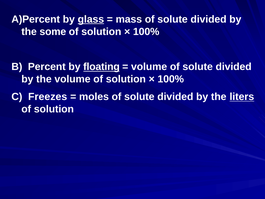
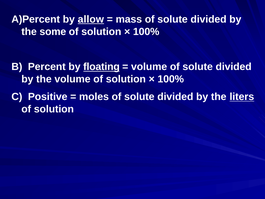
glass: glass -> allow
Freezes: Freezes -> Positive
